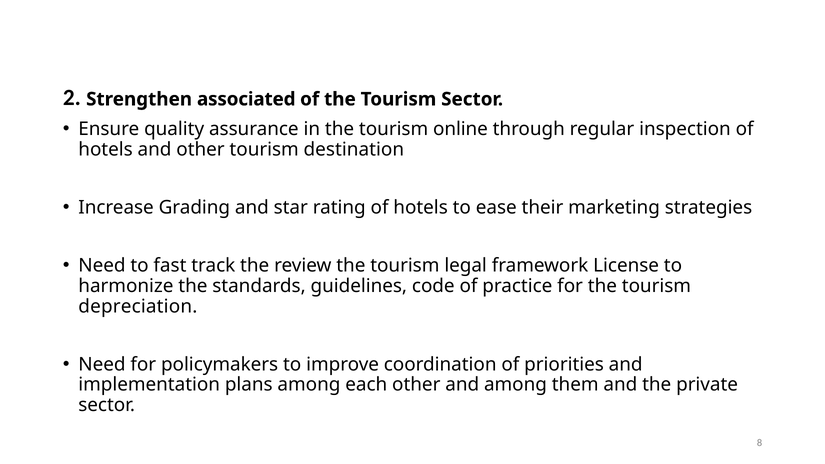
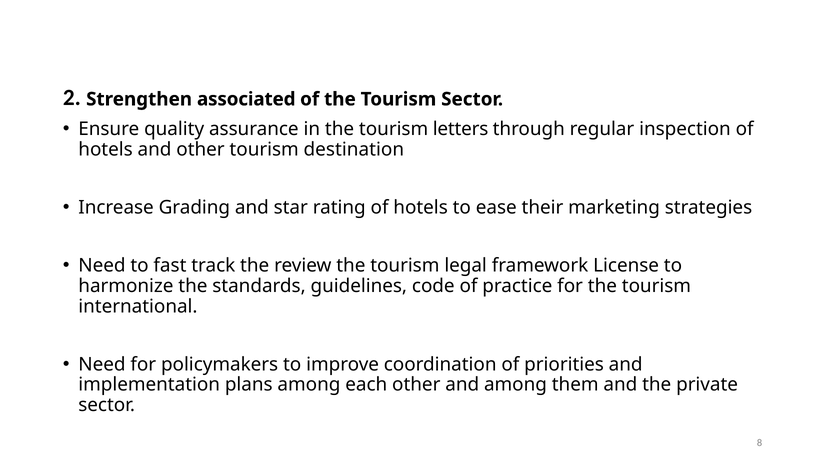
online: online -> letters
depreciation: depreciation -> international
